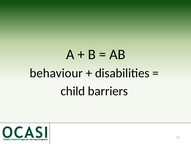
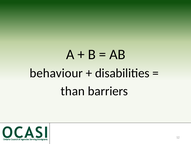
child: child -> than
